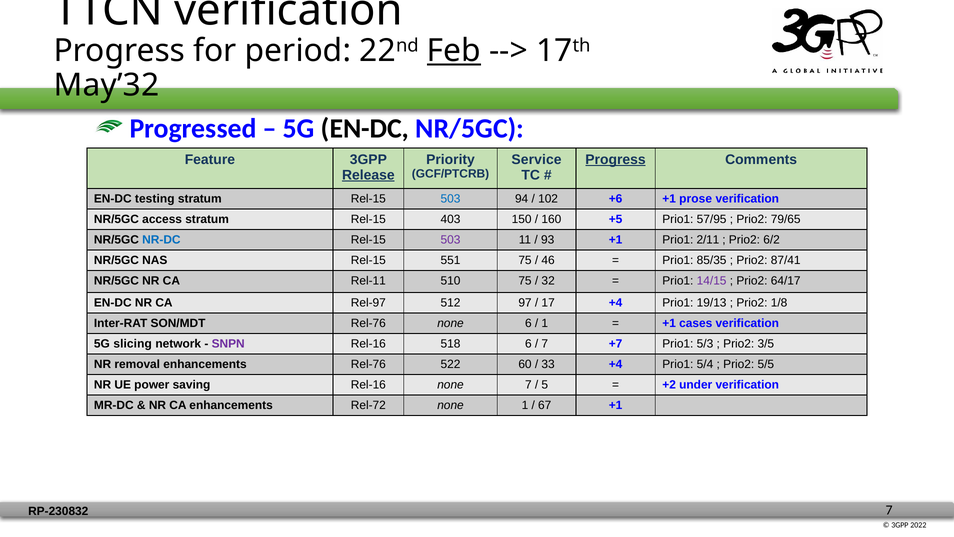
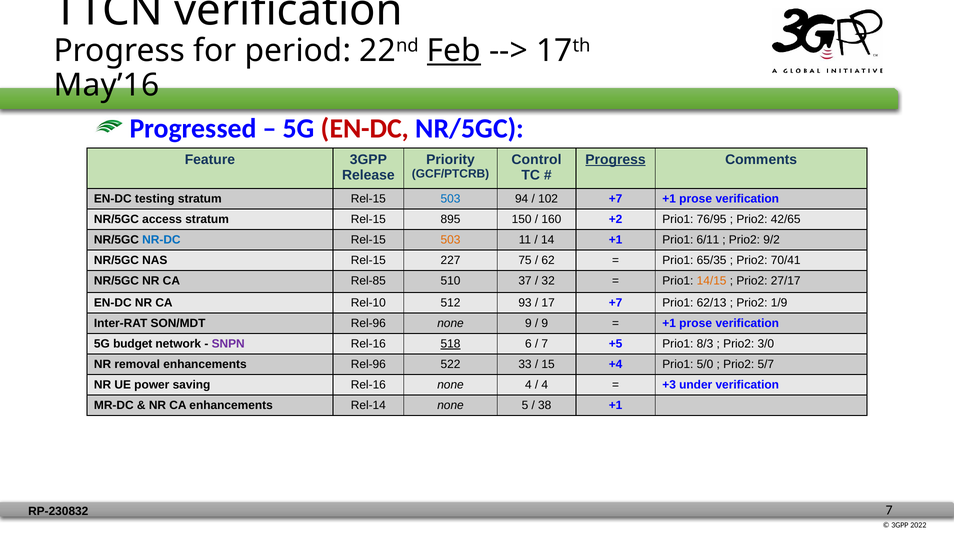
May’32: May’32 -> May’16
EN-DC at (365, 128) colour: black -> red
Service: Service -> Control
Release underline: present -> none
102 +6: +6 -> +7
403: 403 -> 895
+5: +5 -> +2
57/95: 57/95 -> 76/95
79/65: 79/65 -> 42/65
503 at (451, 240) colour: purple -> orange
93: 93 -> 14
2/11: 2/11 -> 6/11
6/2: 6/2 -> 9/2
551: 551 -> 227
46: 46 -> 62
85/35: 85/35 -> 65/35
87/41: 87/41 -> 70/41
Rel-11: Rel-11 -> Rel-85
510 75: 75 -> 37
14/15 colour: purple -> orange
64/17: 64/17 -> 27/17
Rel-97: Rel-97 -> Rel-10
97: 97 -> 93
17 +4: +4 -> +7
19/13: 19/13 -> 62/13
1/8: 1/8 -> 1/9
SON/MDT Rel-76: Rel-76 -> Rel-96
none 6: 6 -> 9
1 at (545, 323): 1 -> 9
cases at (696, 323): cases -> prose
slicing: slicing -> budget
518 underline: none -> present
+7: +7 -> +5
5/3: 5/3 -> 8/3
3/5: 3/5 -> 3/0
enhancements Rel-76: Rel-76 -> Rel-96
60: 60 -> 33
33: 33 -> 15
5/4: 5/4 -> 5/0
5/5: 5/5 -> 5/7
none 7: 7 -> 4
5 at (545, 385): 5 -> 4
+2: +2 -> +3
Rel-72: Rel-72 -> Rel-14
none 1: 1 -> 5
67: 67 -> 38
